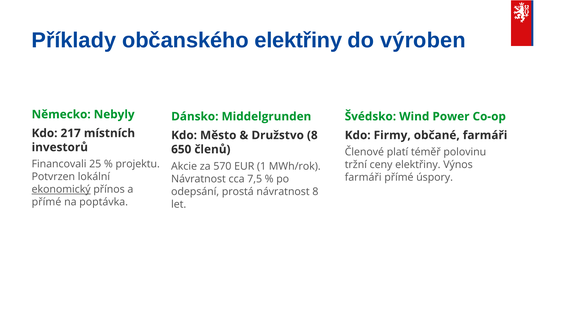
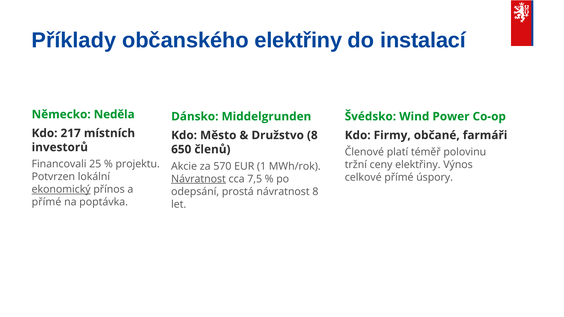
výroben: výroben -> instalací
Nebyly: Nebyly -> Neděla
farmáři at (363, 178): farmáři -> celkové
Návratnost at (199, 179) underline: none -> present
